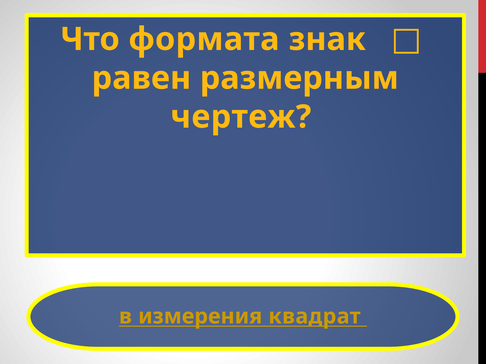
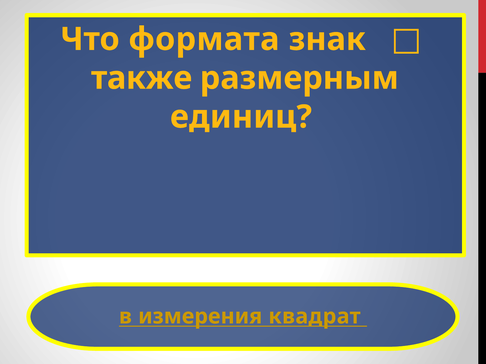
равен: равен -> также
чертеж: чертеж -> единиц
